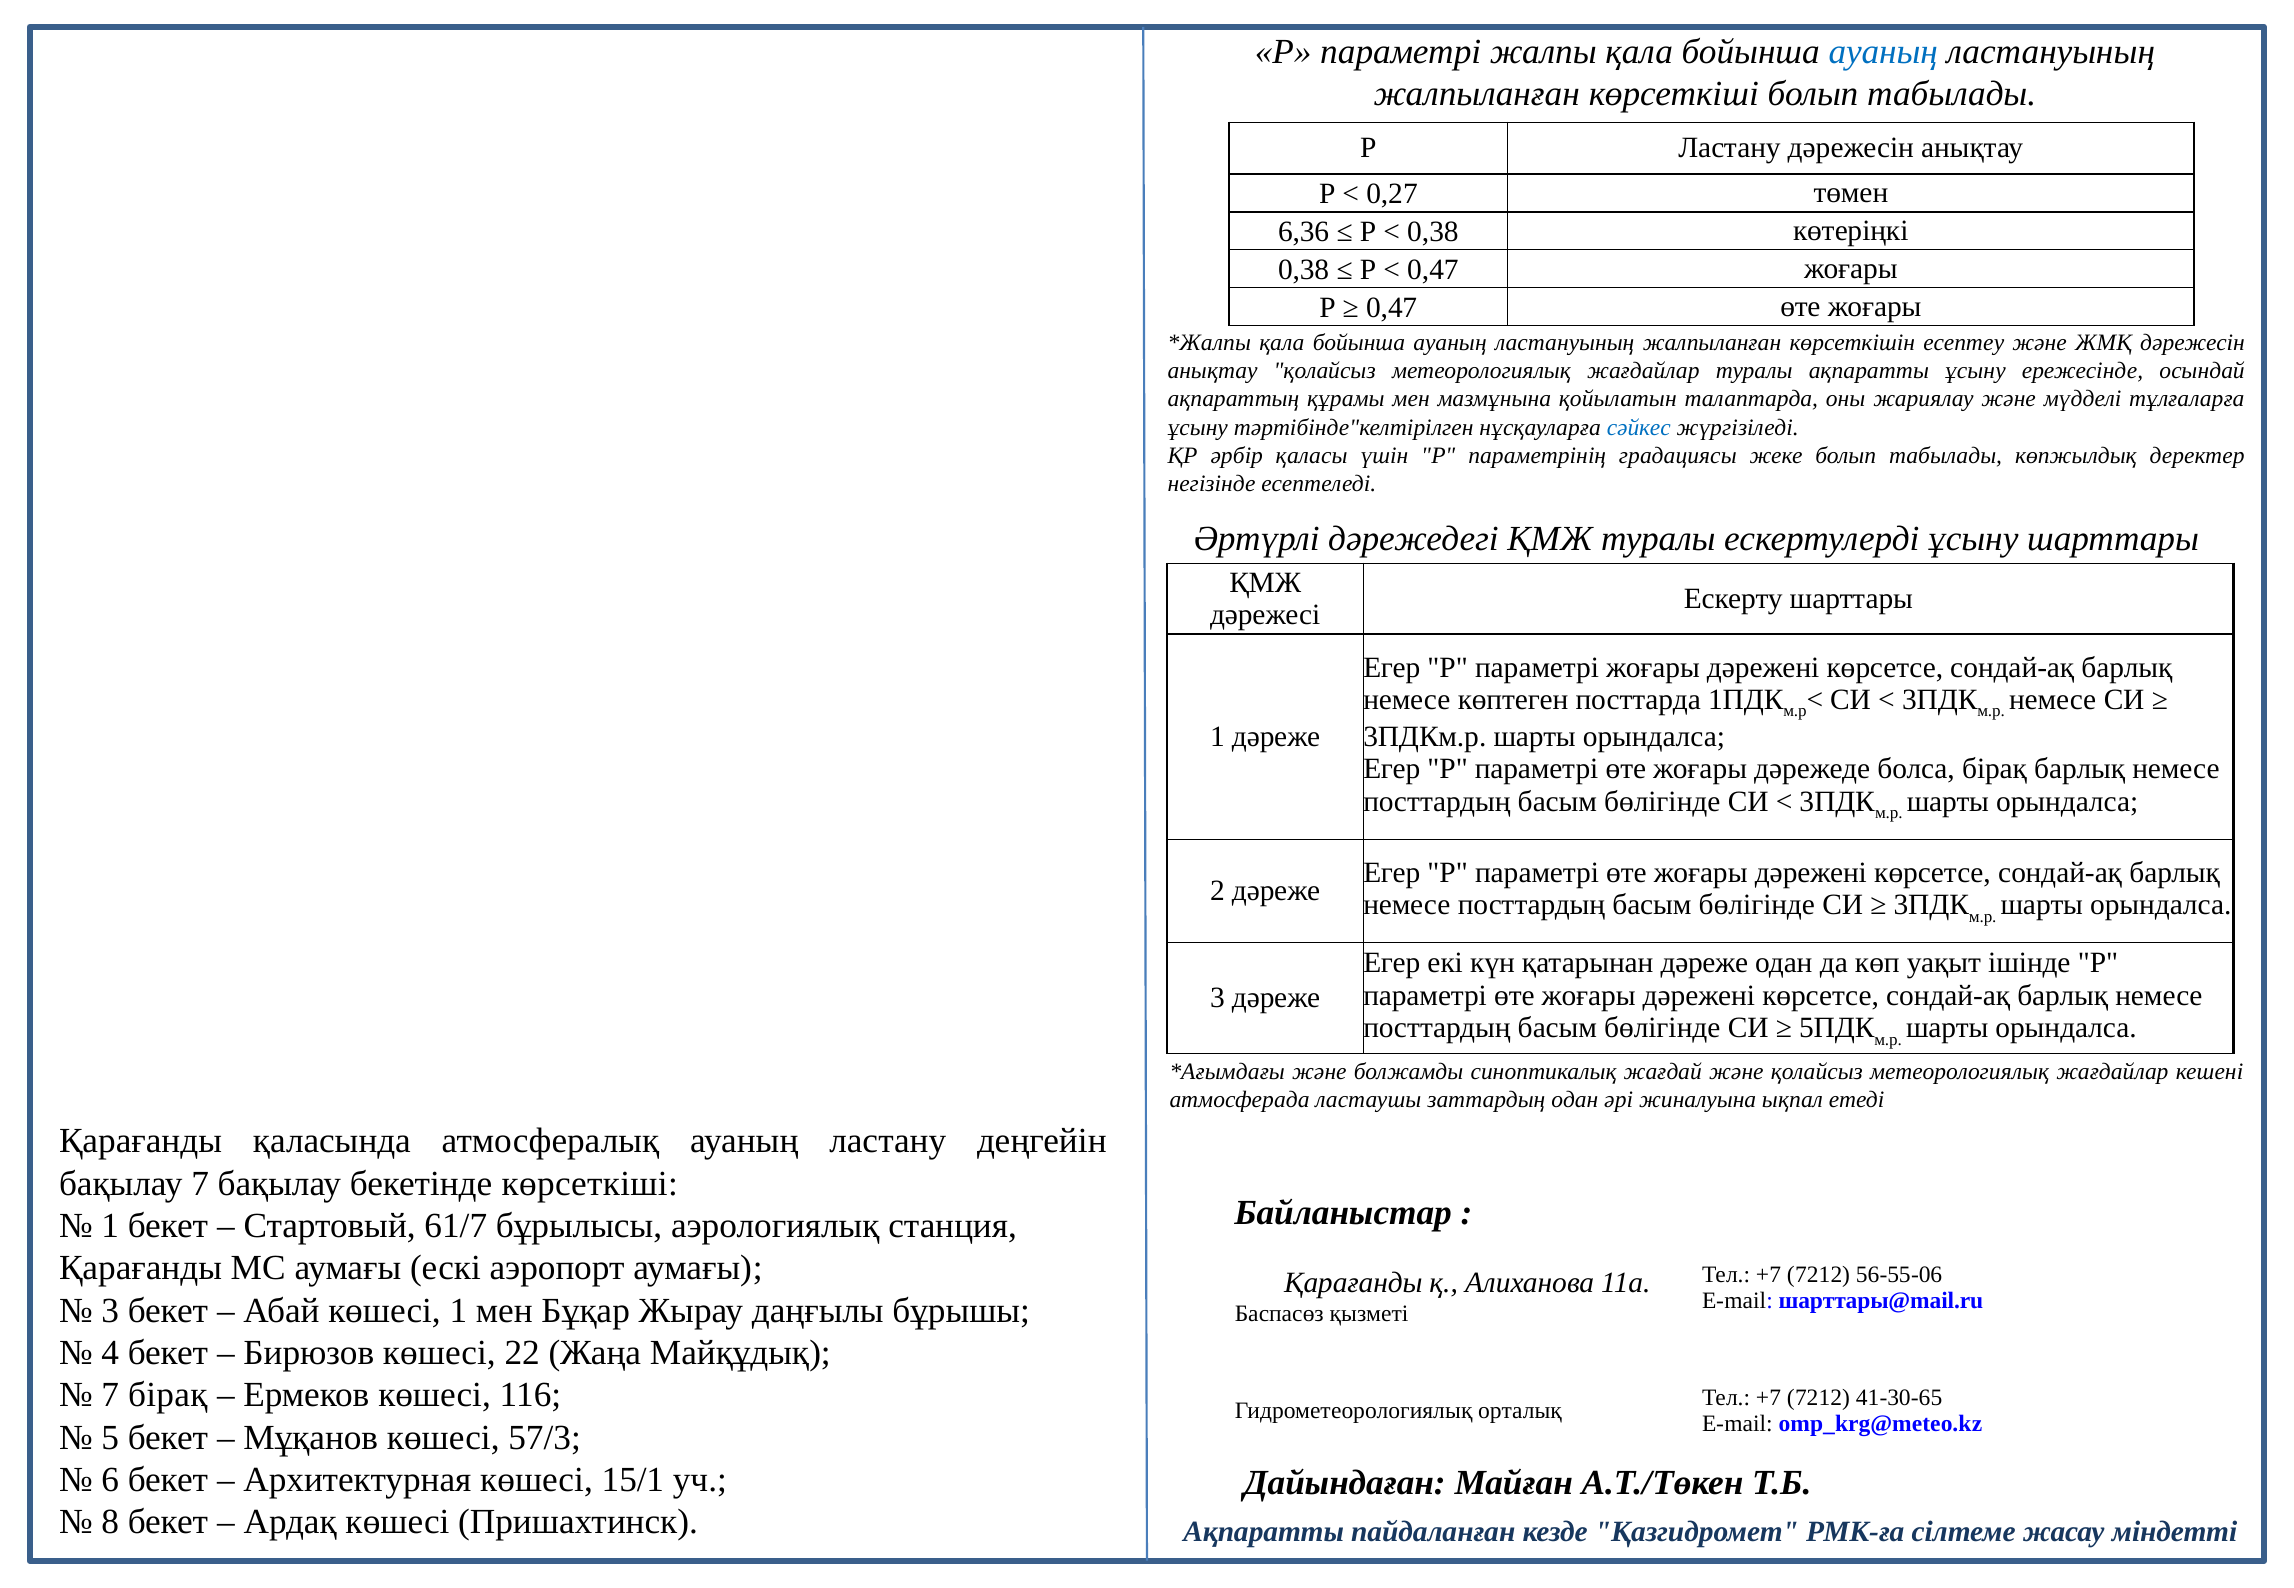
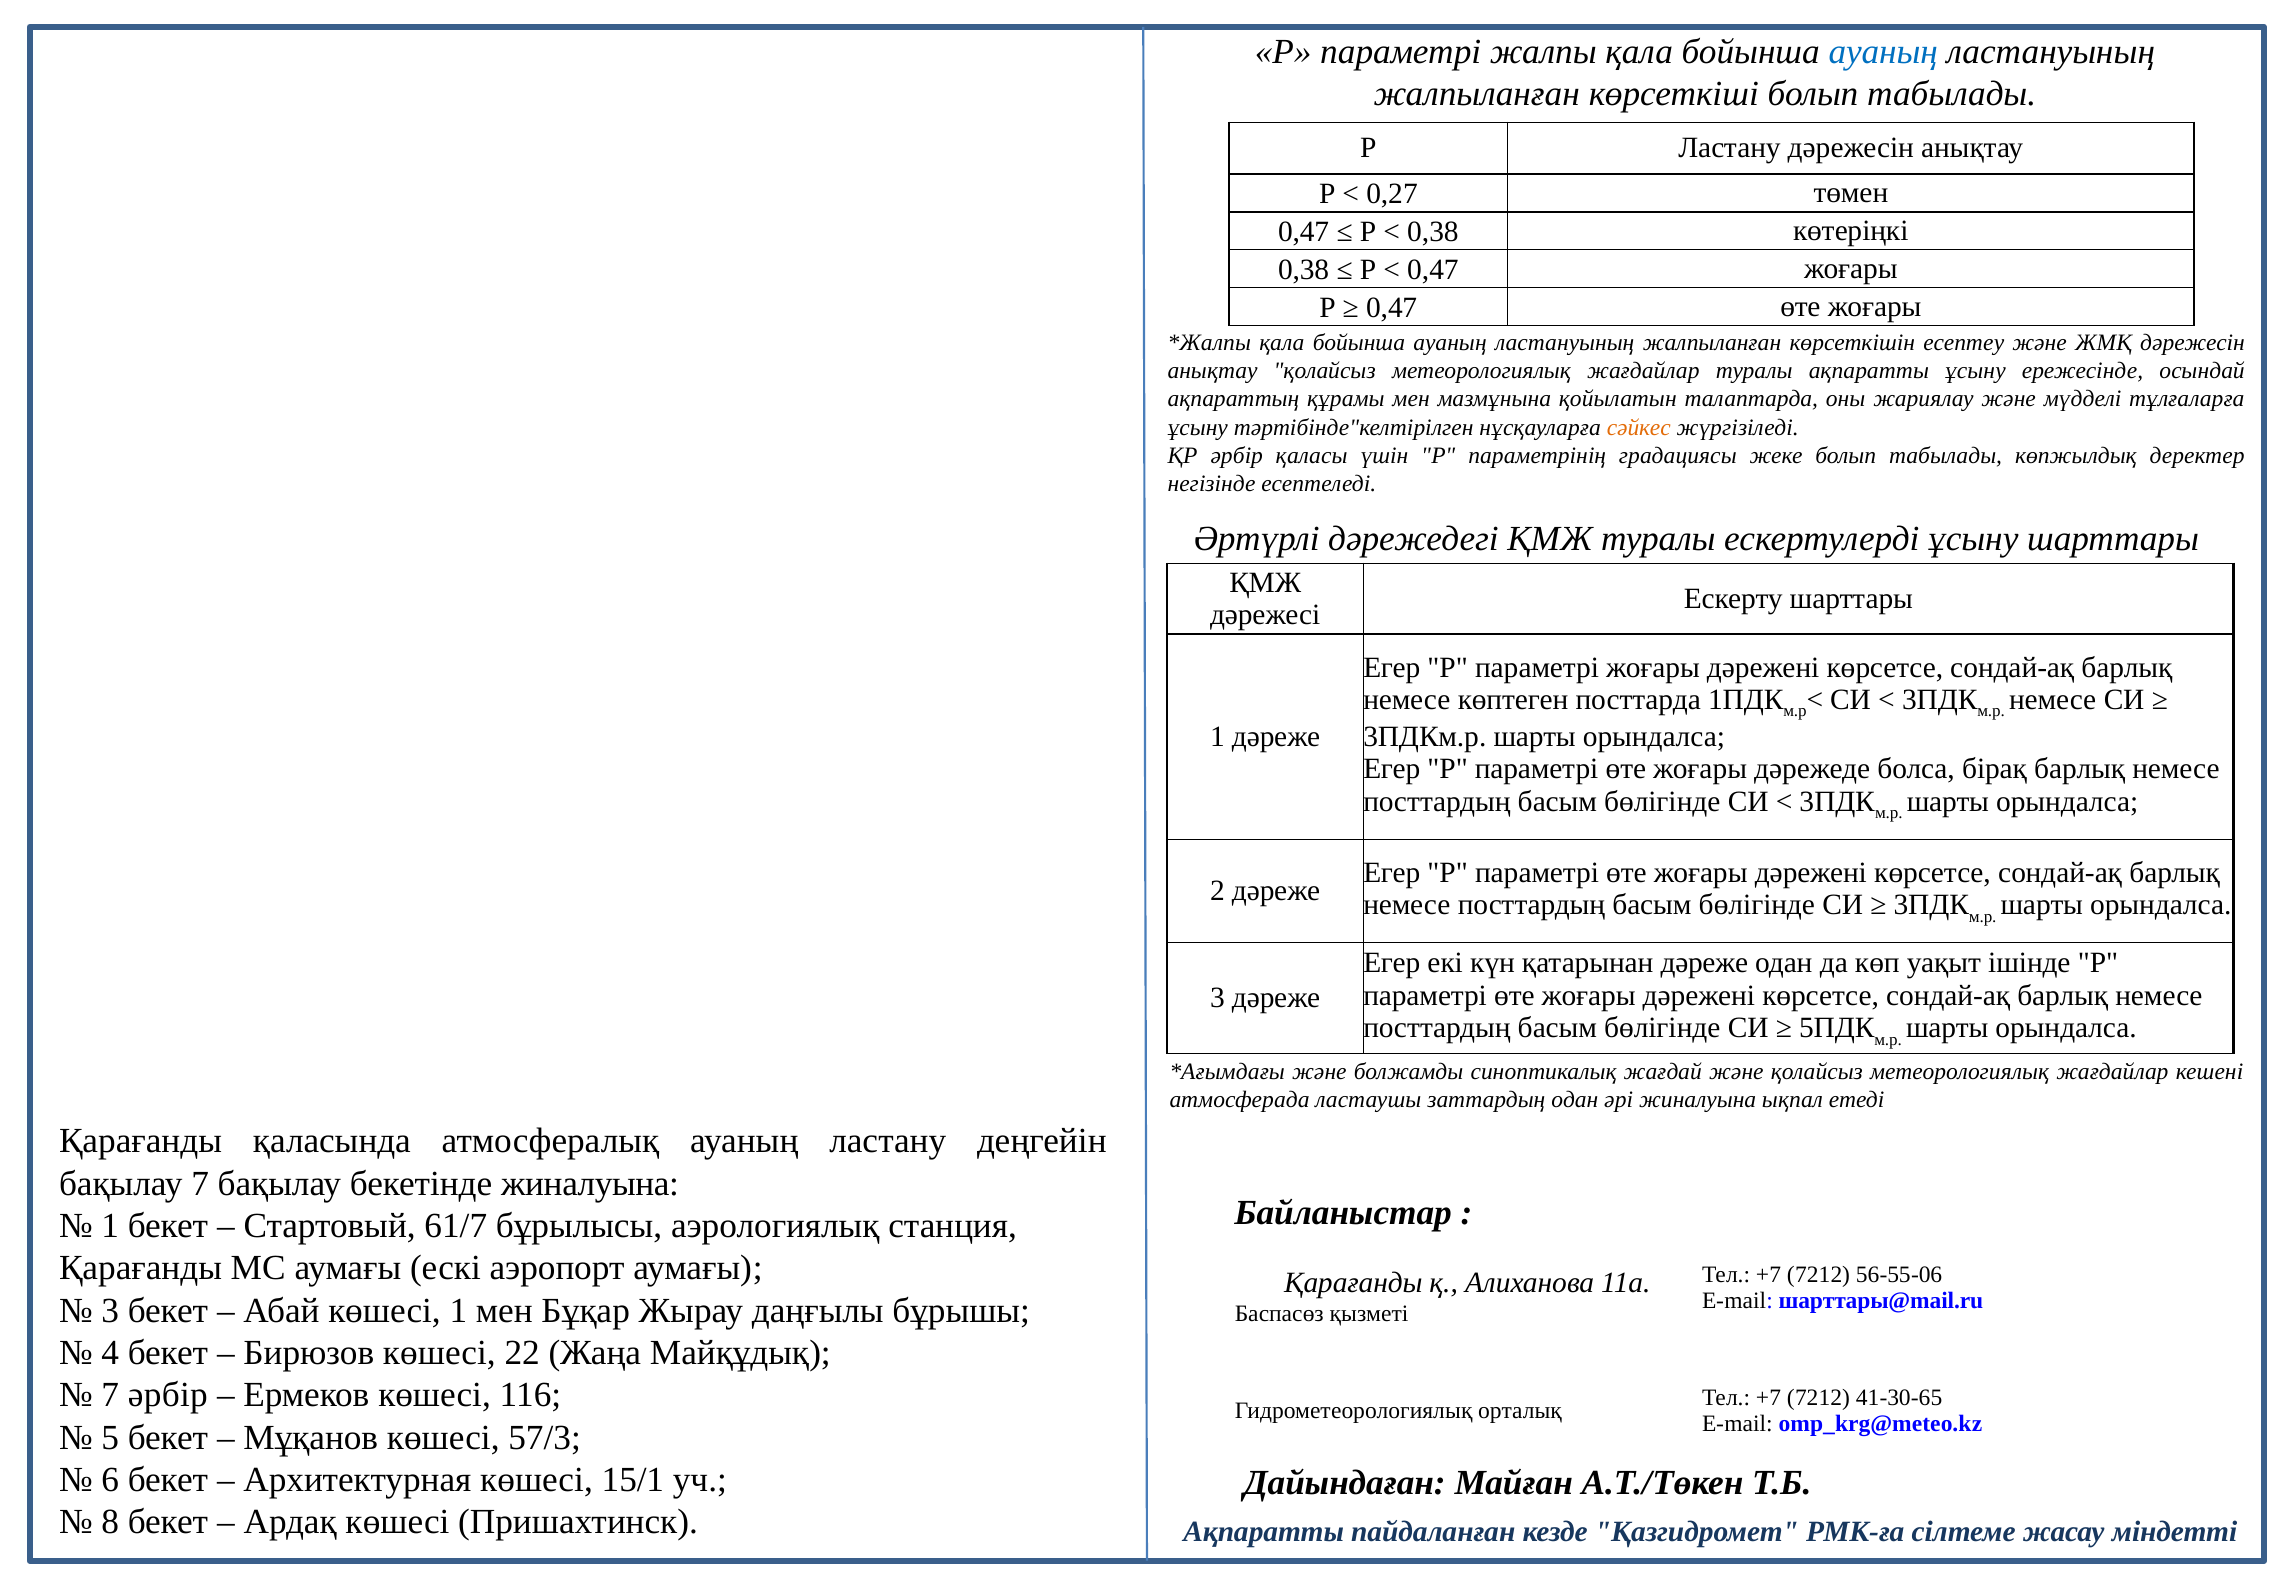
6,36 at (1304, 232): 6,36 -> 0,47
сәйкес colour: blue -> orange
бекетінде көрсеткіші: көрсеткіші -> жиналуына
7 бірақ: бірақ -> әрбір
